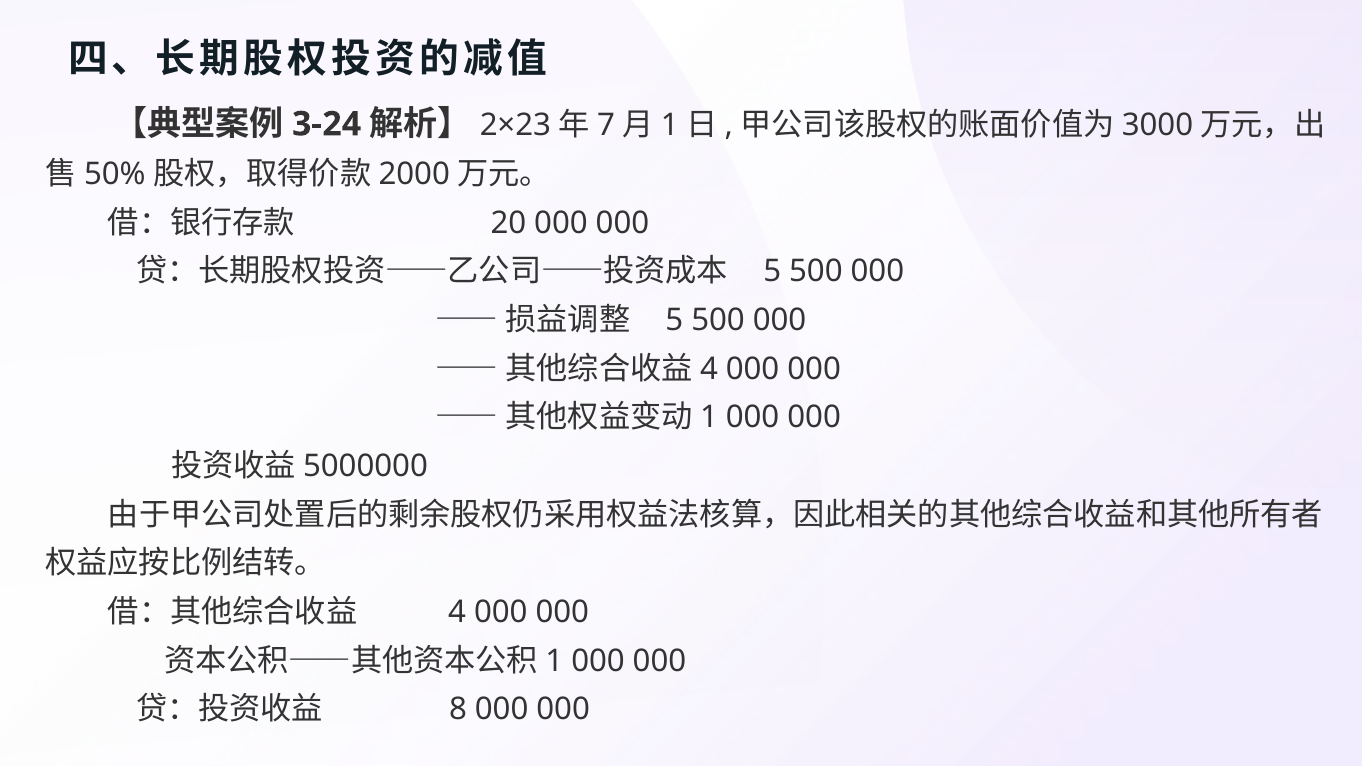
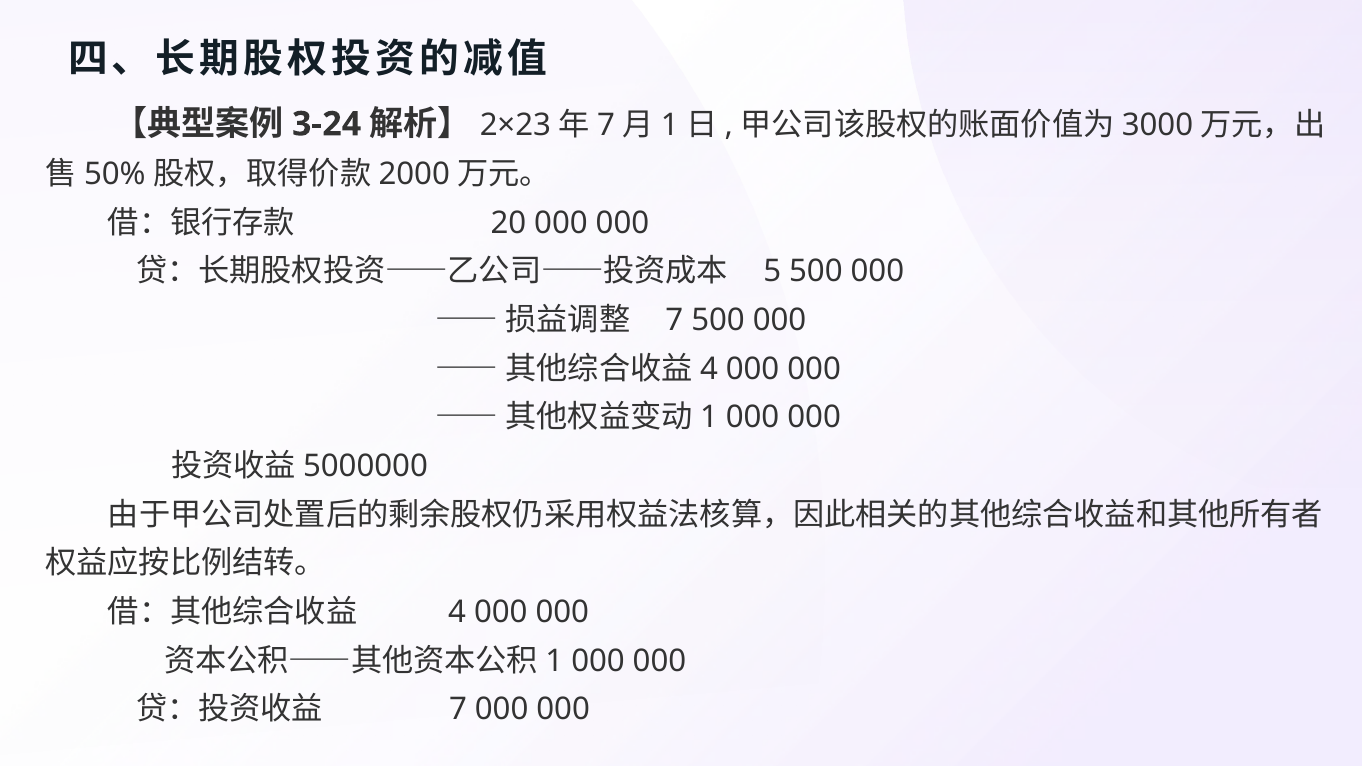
5 at (674, 320): 5 -> 7
8 at (458, 710): 8 -> 7
